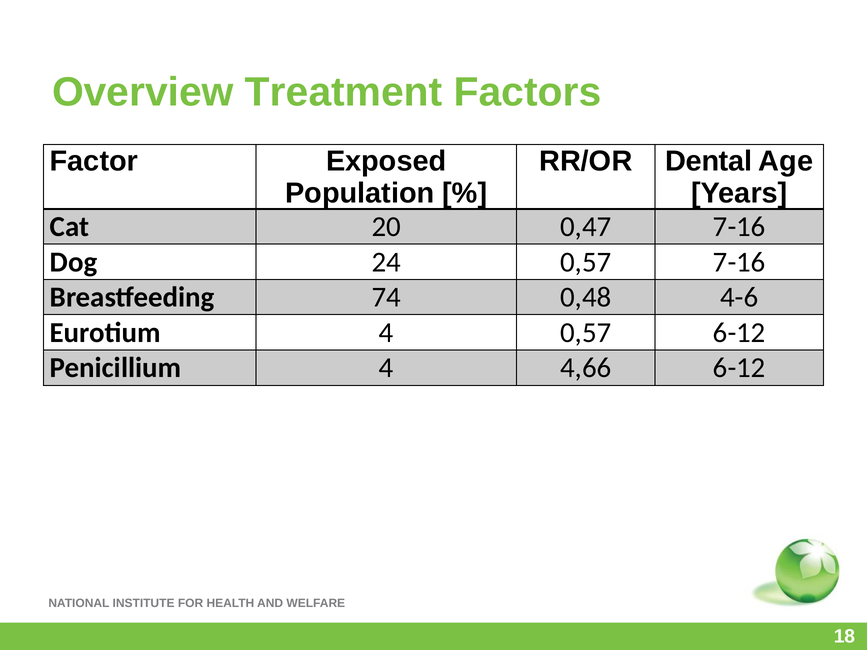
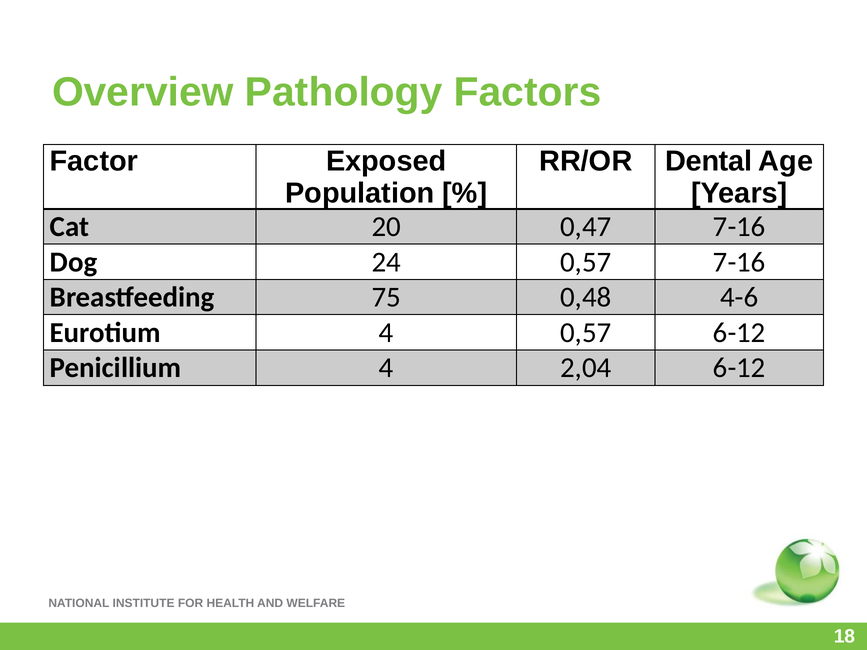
Treatment: Treatment -> Pathology
74: 74 -> 75
4,66: 4,66 -> 2,04
